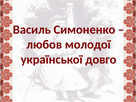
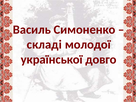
любов: любов -> складі
